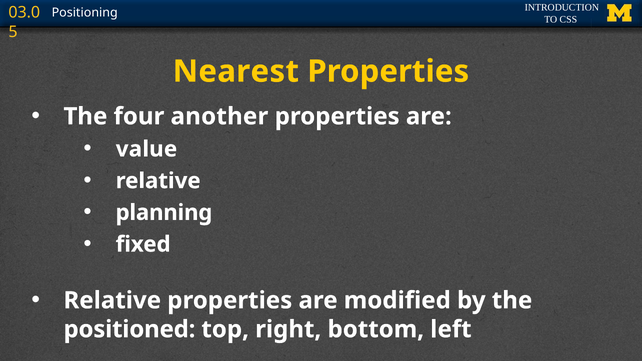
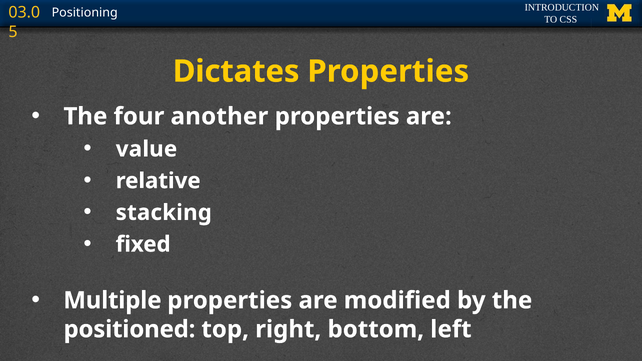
Nearest: Nearest -> Dictates
planning: planning -> stacking
Relative at (112, 301): Relative -> Multiple
